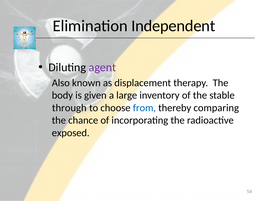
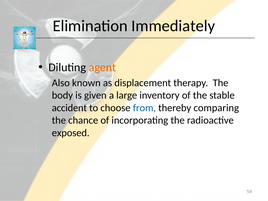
Independent: Independent -> Immediately
agent colour: purple -> orange
through: through -> accident
